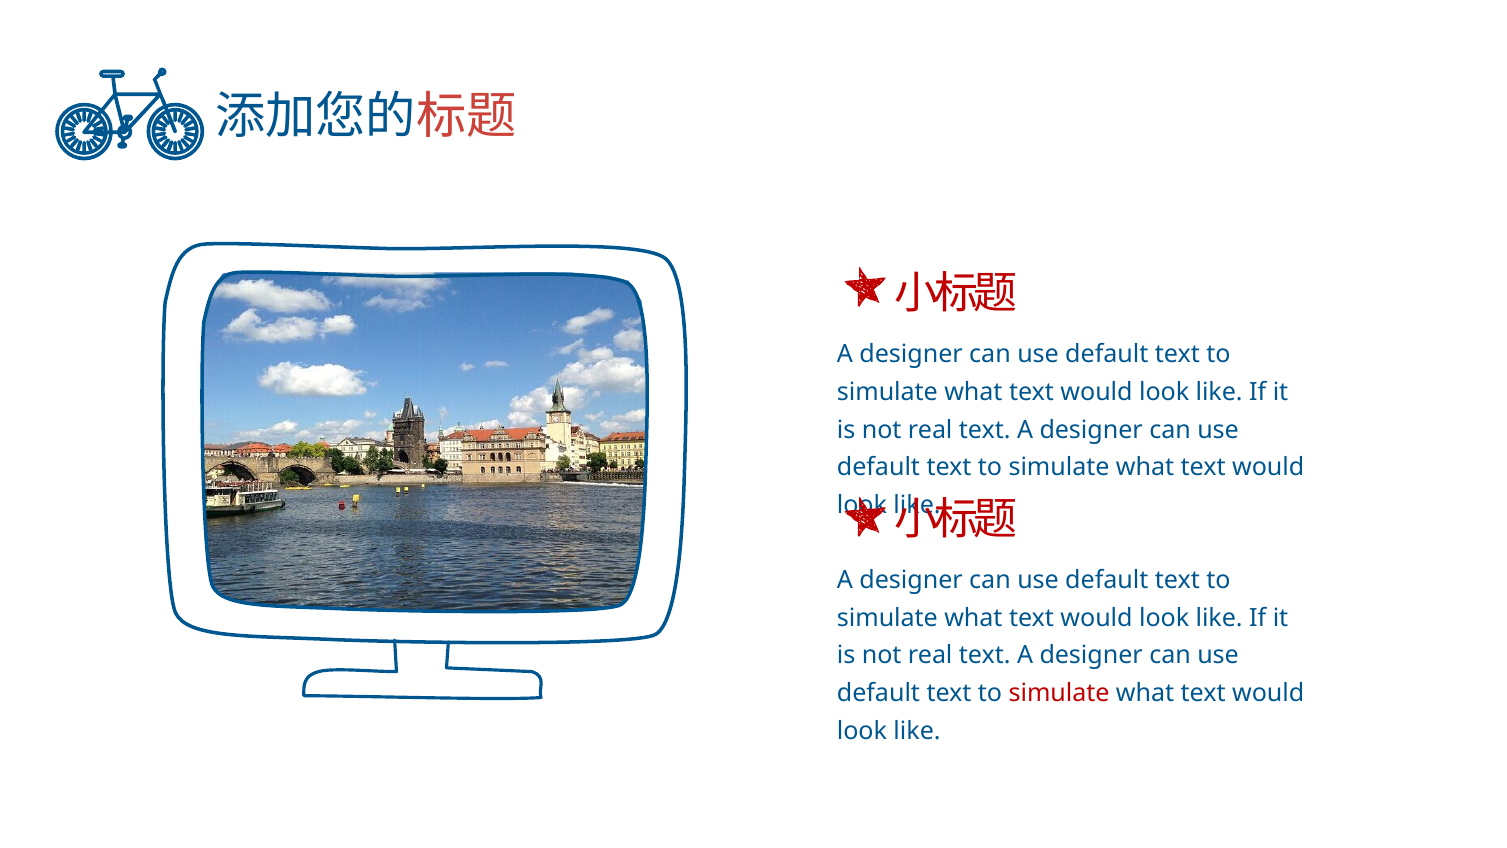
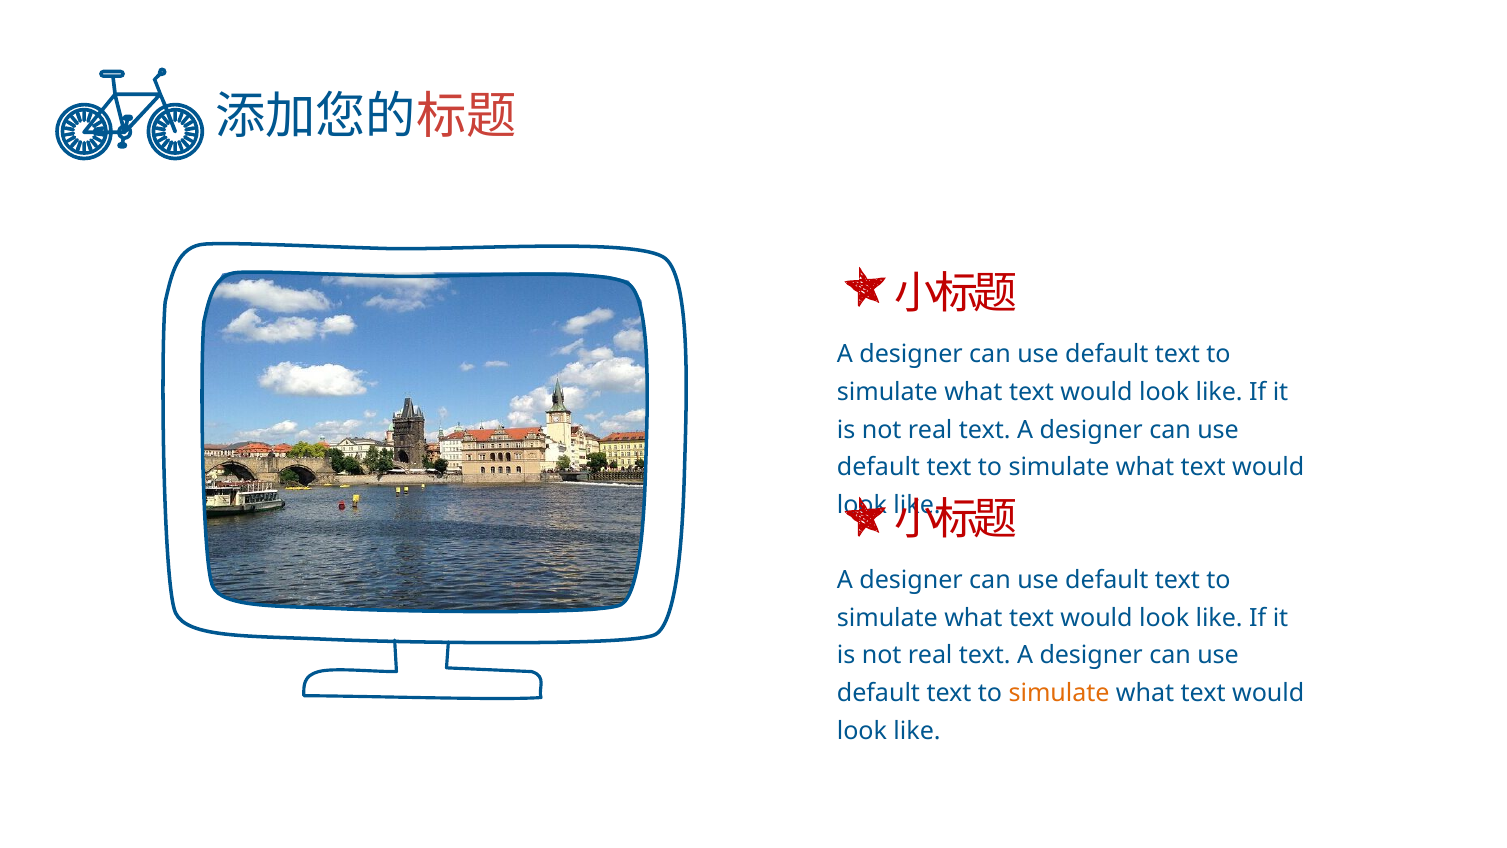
simulate at (1059, 693) colour: red -> orange
